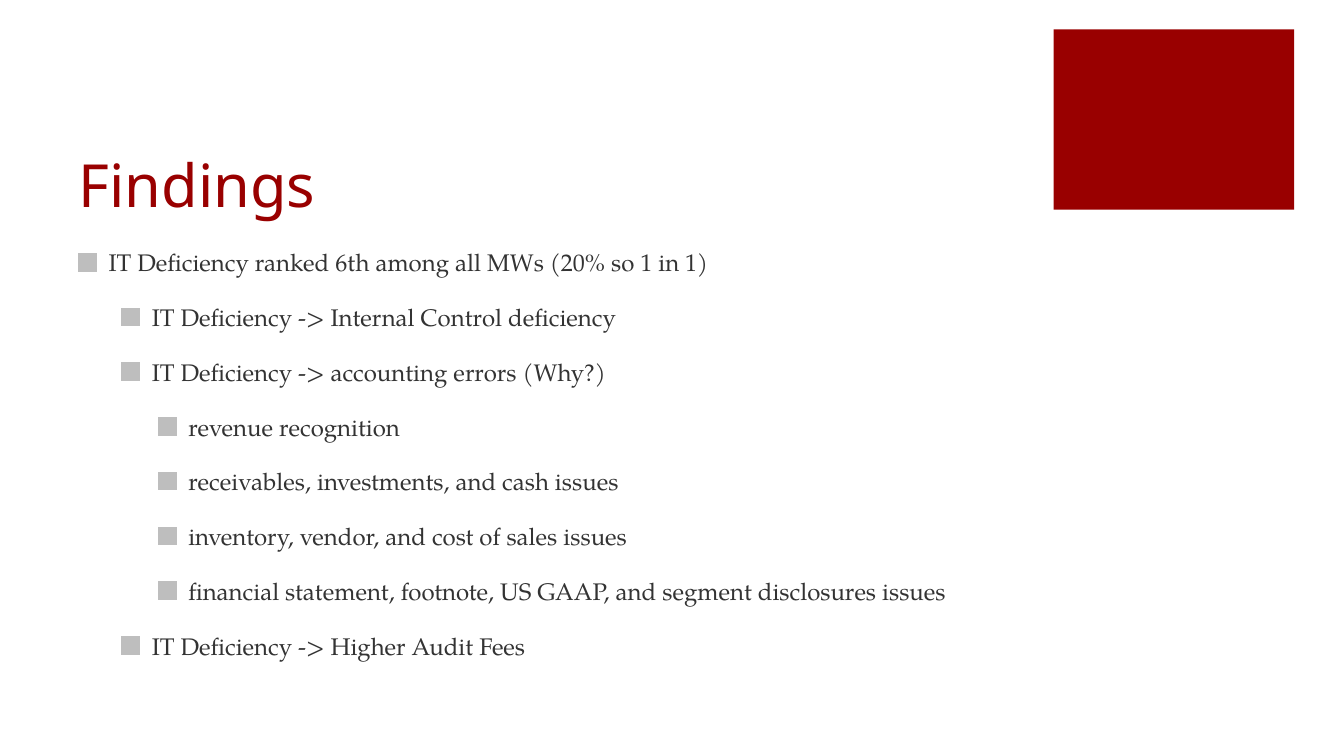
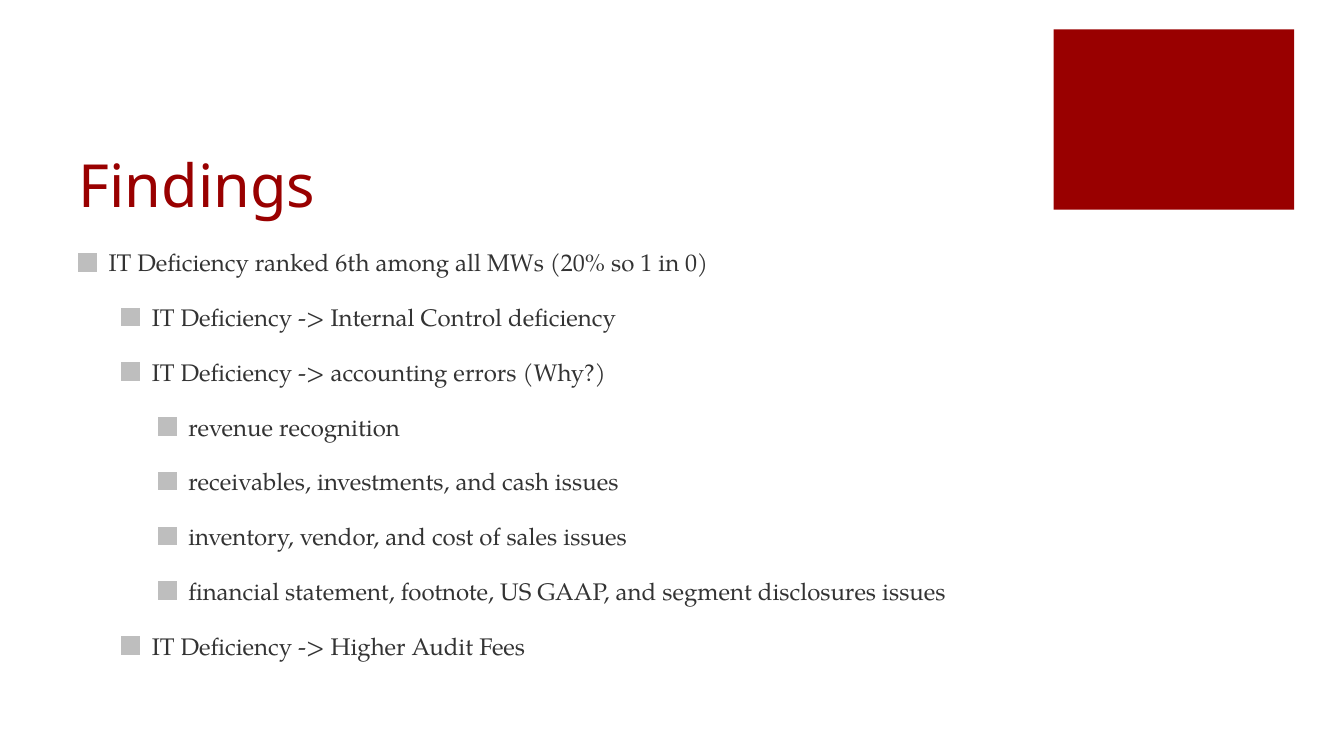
in 1: 1 -> 0
